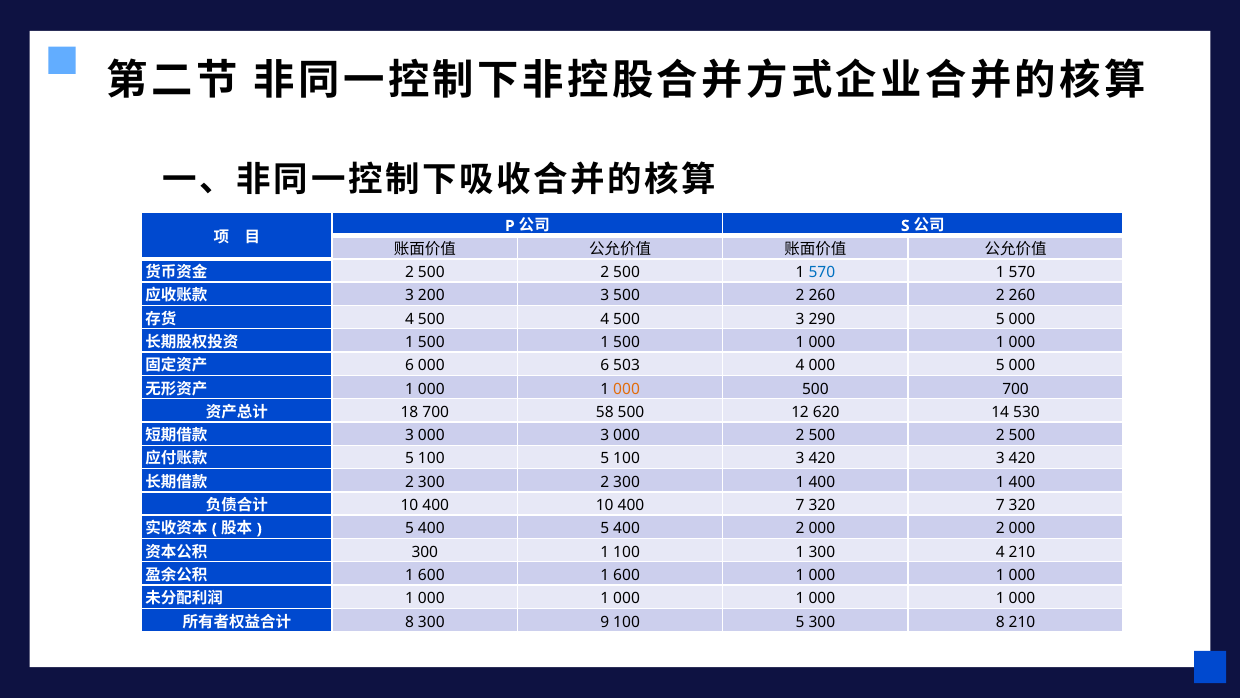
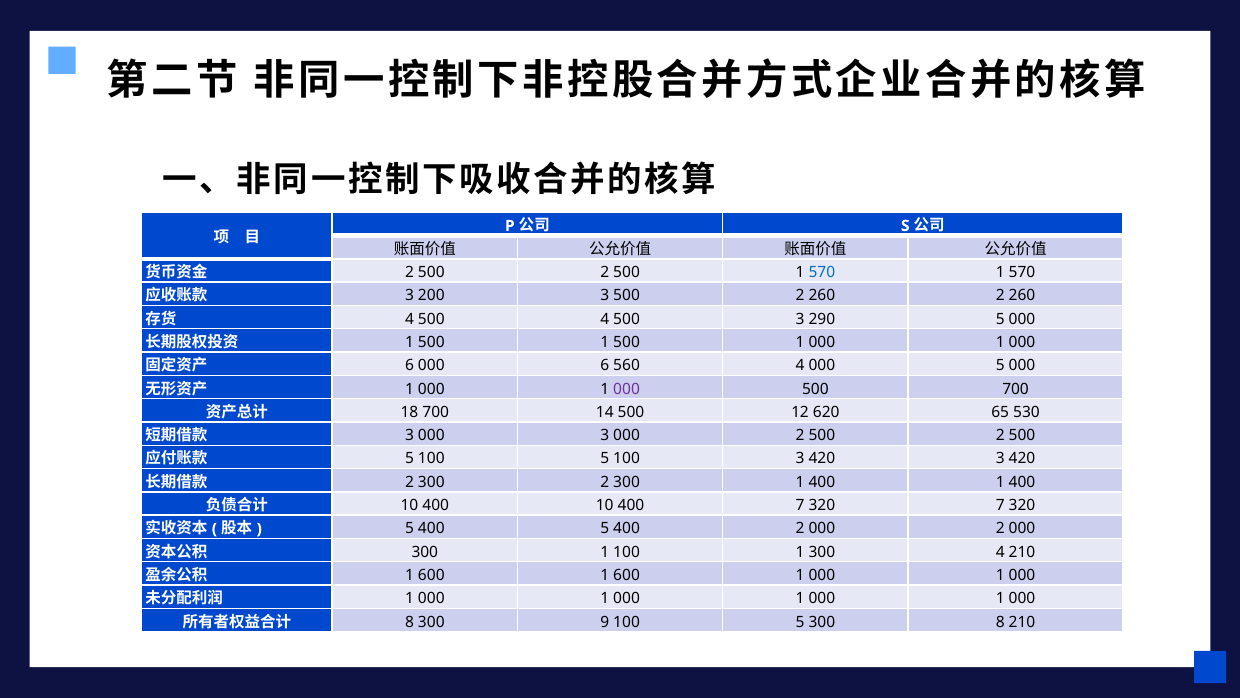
503: 503 -> 560
000 at (627, 389) colour: orange -> purple
58: 58 -> 14
14: 14 -> 65
